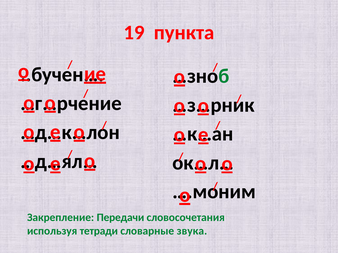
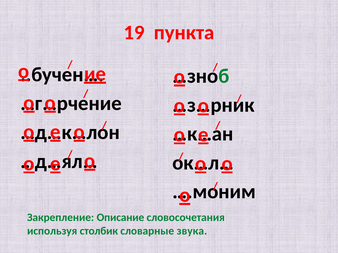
Передачи: Передачи -> Описание
тетради: тетради -> столбик
